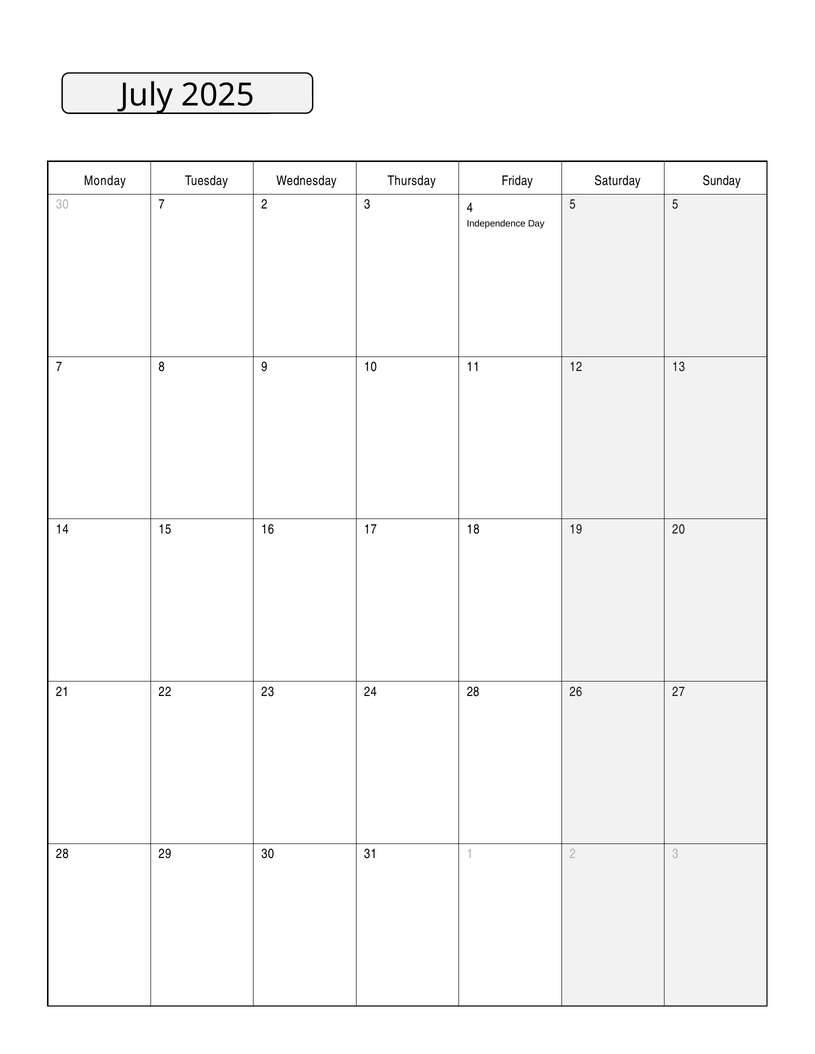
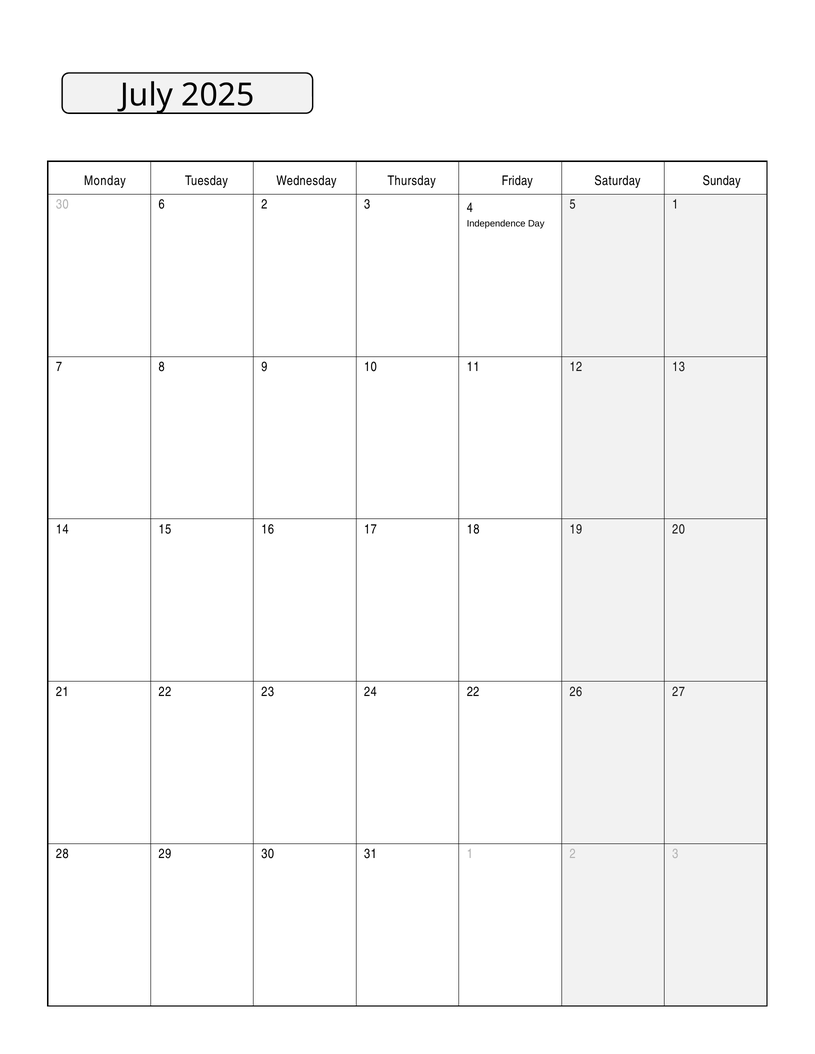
30 7: 7 -> 6
5 5: 5 -> 1
24 28: 28 -> 22
